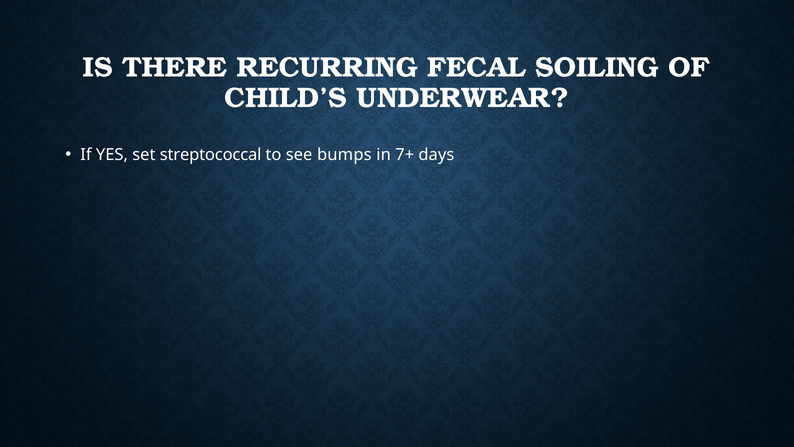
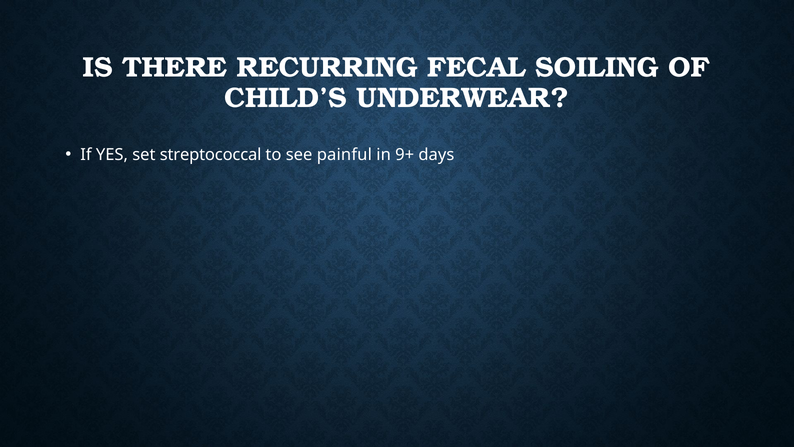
bumps: bumps -> painful
7+: 7+ -> 9+
